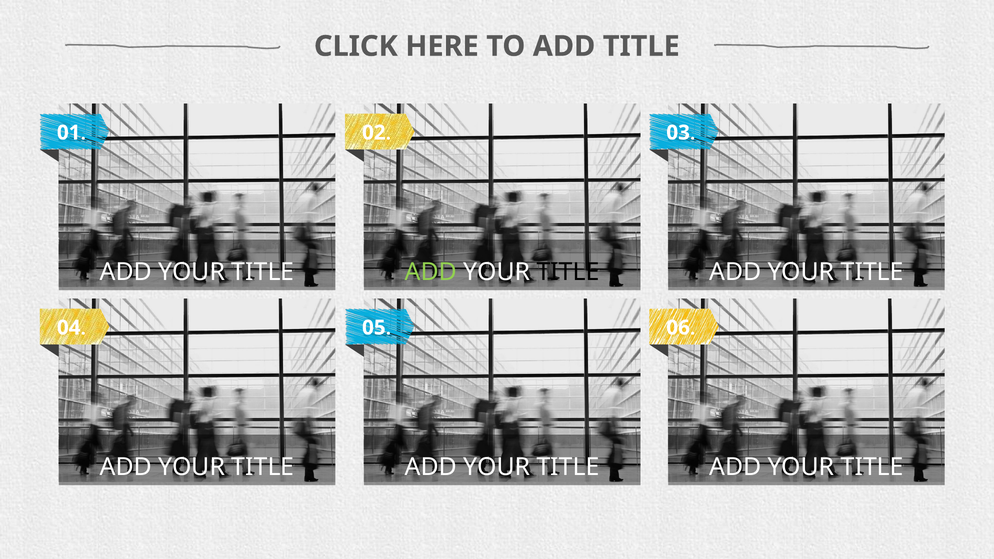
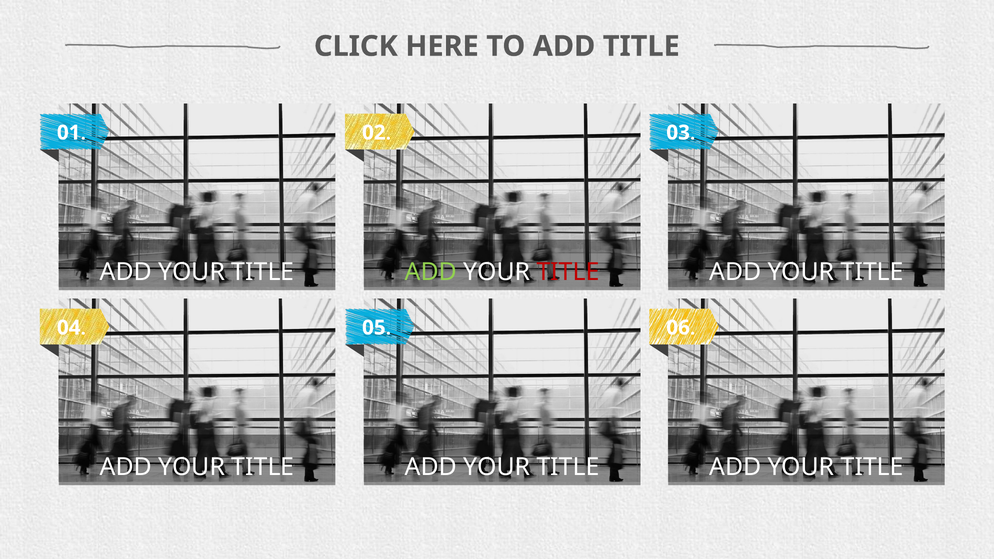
TITLE at (568, 272) colour: black -> red
